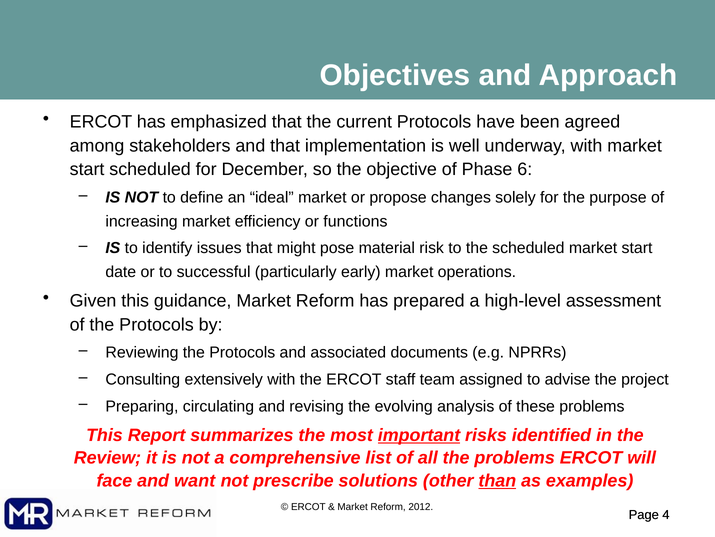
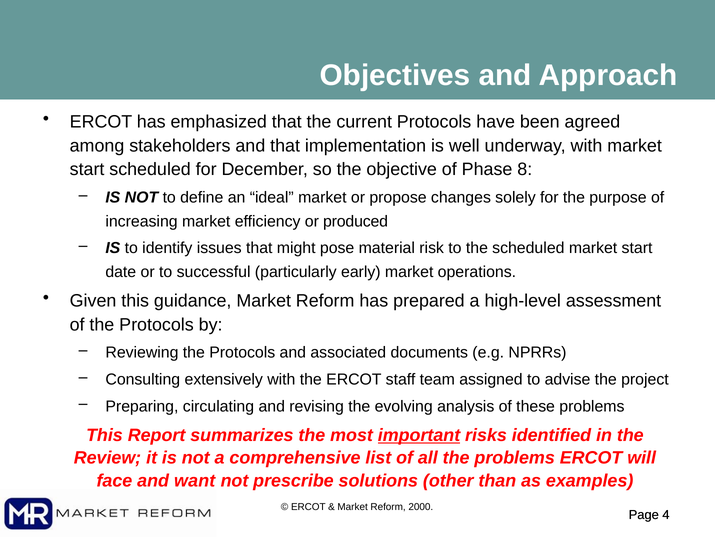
6: 6 -> 8
functions: functions -> produced
than underline: present -> none
2012: 2012 -> 2000
